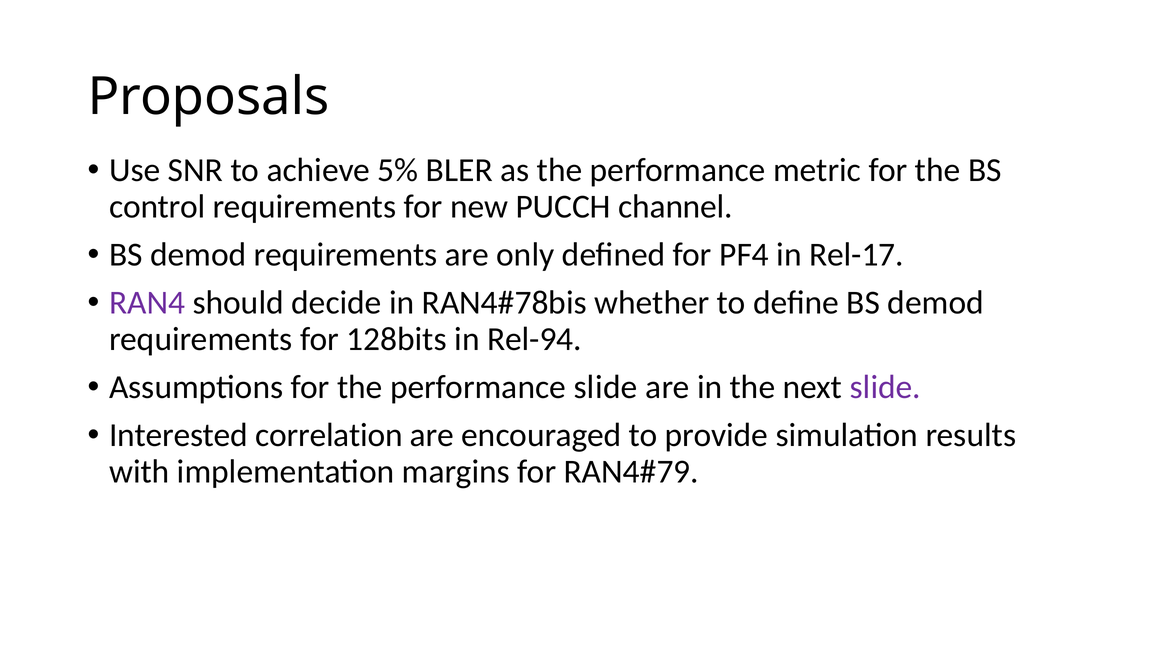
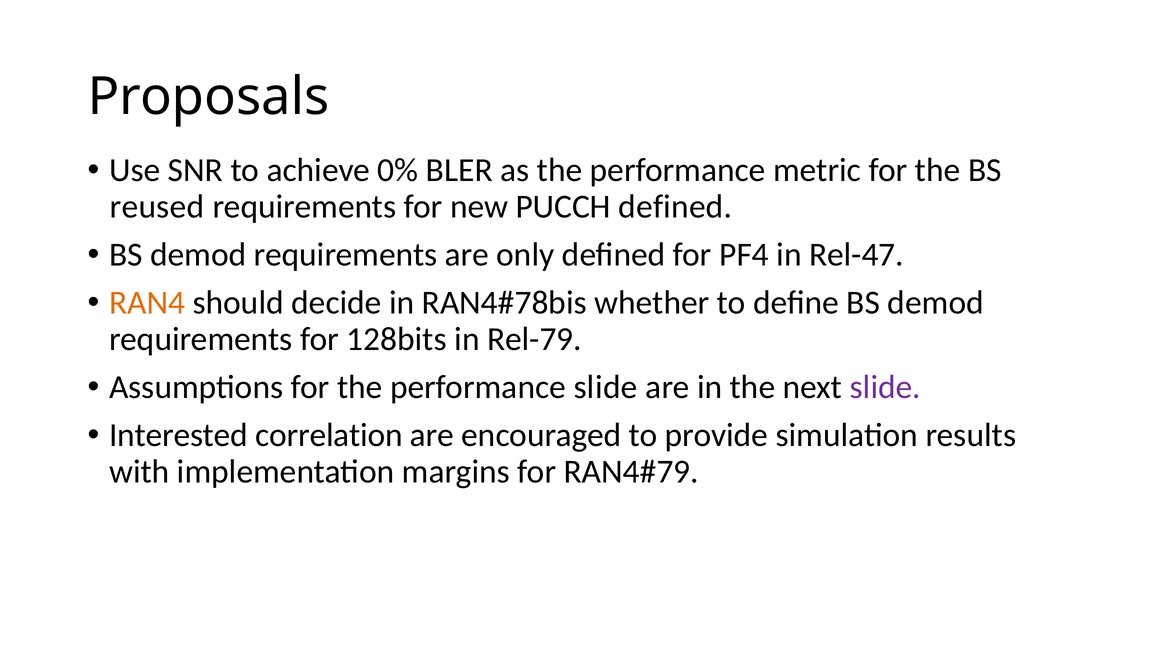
5%: 5% -> 0%
control: control -> reused
PUCCH channel: channel -> defined
Rel-17: Rel-17 -> Rel-47
RAN4 colour: purple -> orange
Rel-94: Rel-94 -> Rel-79
